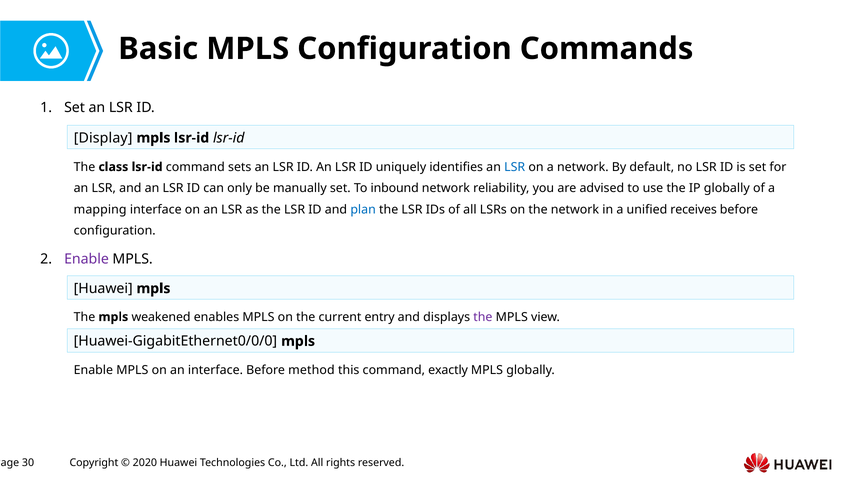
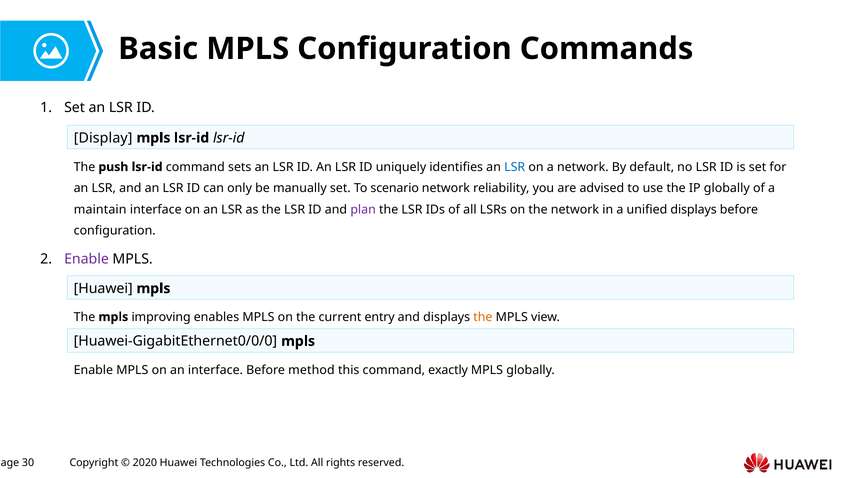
class: class -> push
inbound: inbound -> scenario
mapping: mapping -> maintain
plan colour: blue -> purple
unified receives: receives -> displays
weakened: weakened -> improving
the at (483, 317) colour: purple -> orange
